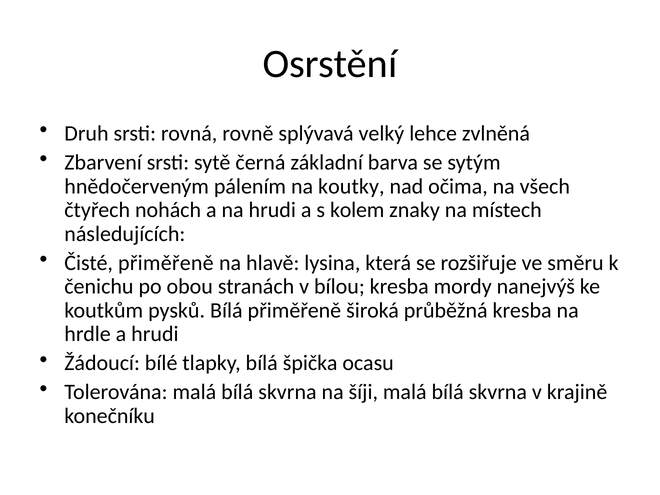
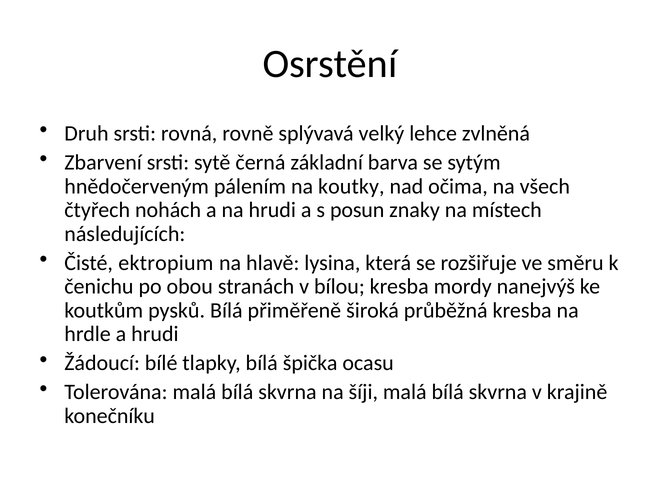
kolem: kolem -> posun
Čisté přiměřeně: přiměřeně -> ektropium
